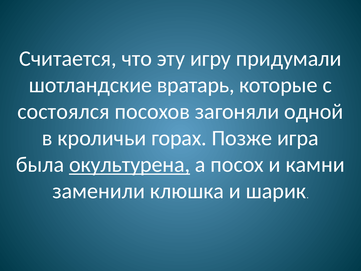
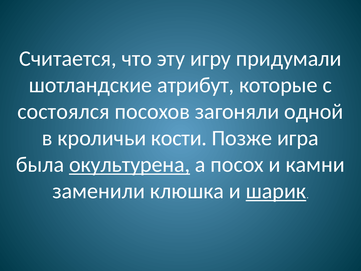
вратарь: вратарь -> атрибут
горах: горах -> кости
шарик underline: none -> present
